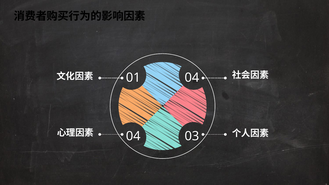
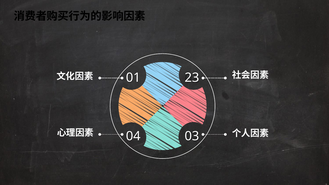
01 04: 04 -> 23
